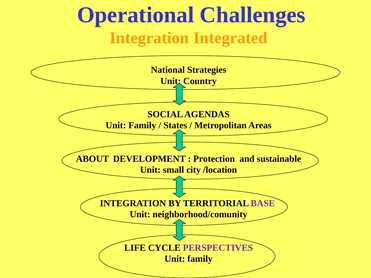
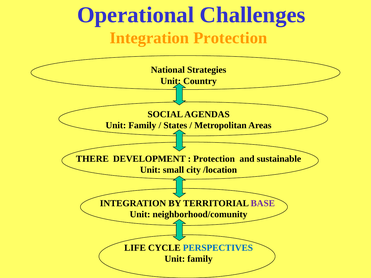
Integration Integrated: Integrated -> Protection
ABOUT: ABOUT -> THERE
PERSPECTIVES colour: purple -> blue
